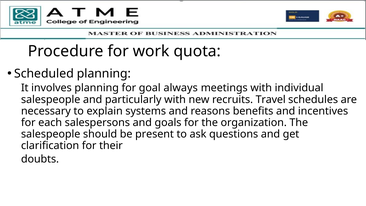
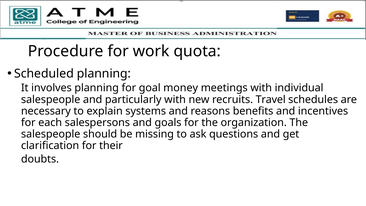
always: always -> money
present: present -> missing
